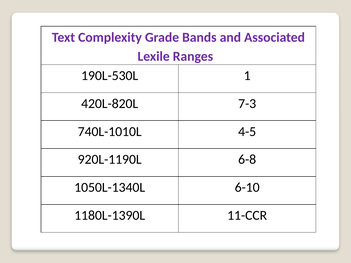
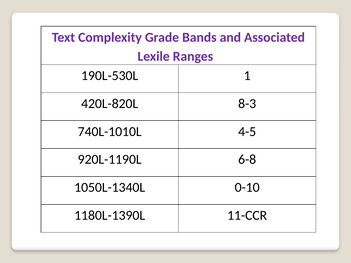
7-3: 7-3 -> 8-3
6-10: 6-10 -> 0-10
